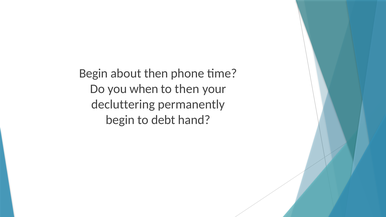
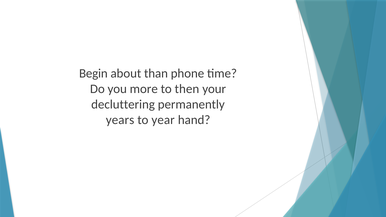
about then: then -> than
when: when -> more
begin at (120, 120): begin -> years
debt: debt -> year
